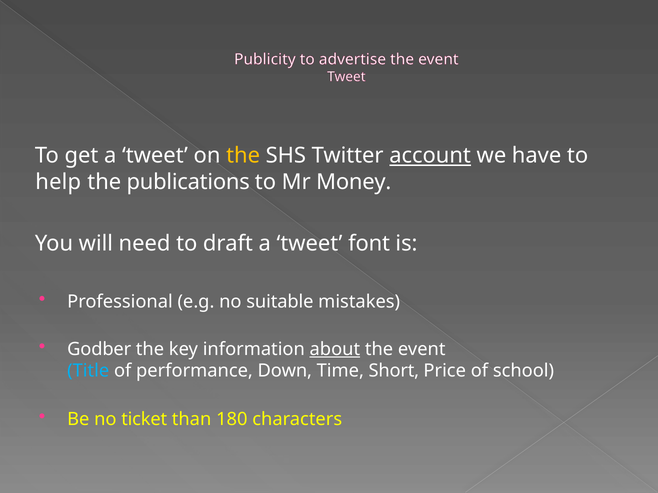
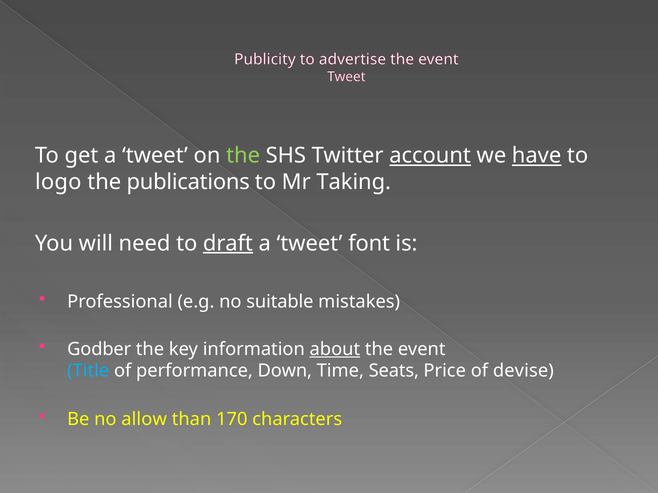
the at (243, 156) colour: yellow -> light green
have underline: none -> present
help: help -> logo
Money: Money -> Taking
draft underline: none -> present
Short: Short -> Seats
school: school -> devise
ticket: ticket -> allow
180: 180 -> 170
